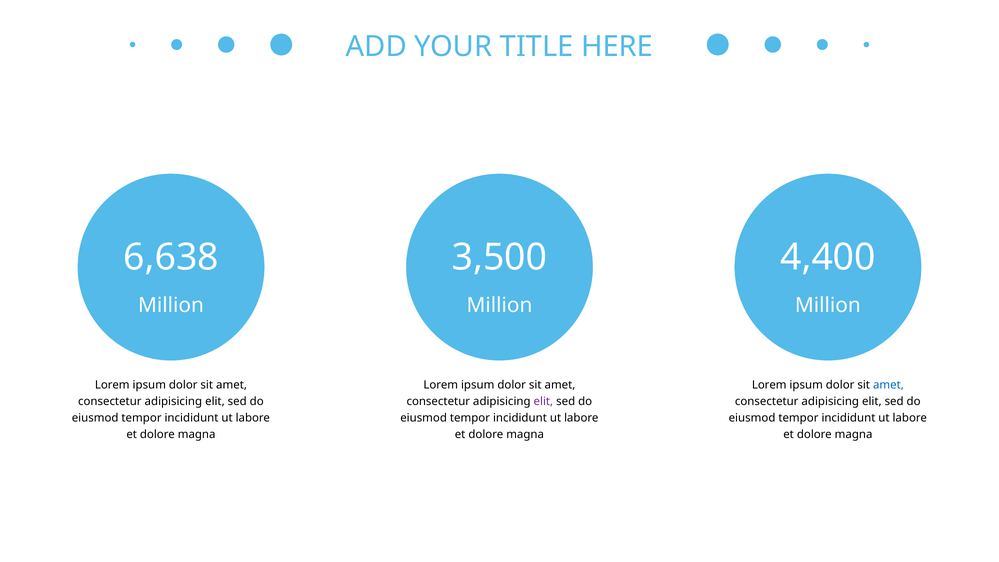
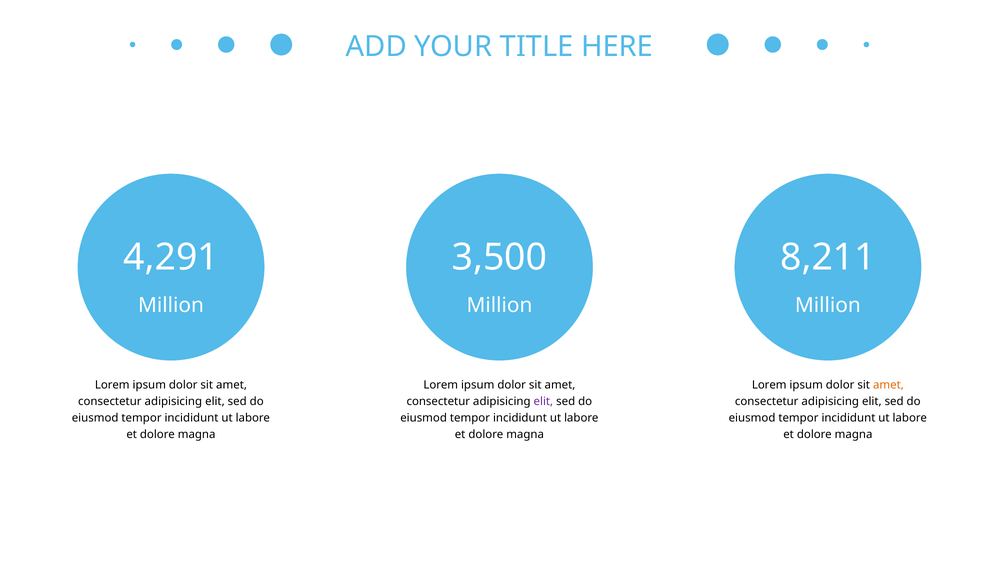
6,638: 6,638 -> 4,291
4,400: 4,400 -> 8,211
amet at (888, 385) colour: blue -> orange
